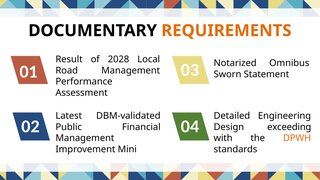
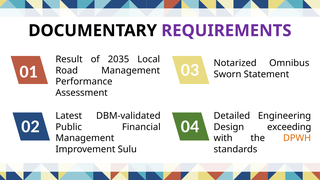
REQUIREMENTS colour: orange -> purple
2028: 2028 -> 2035
Mini: Mini -> Sulu
